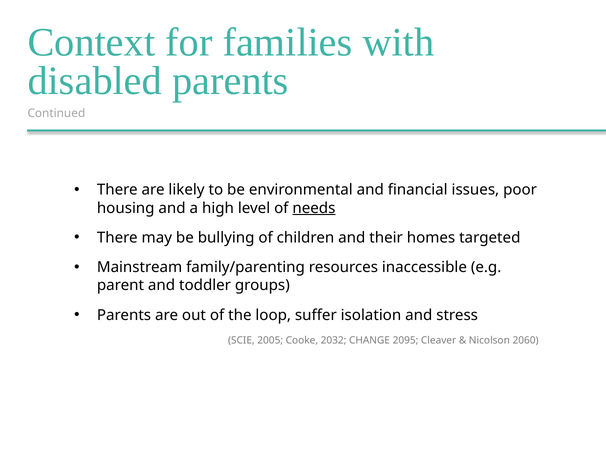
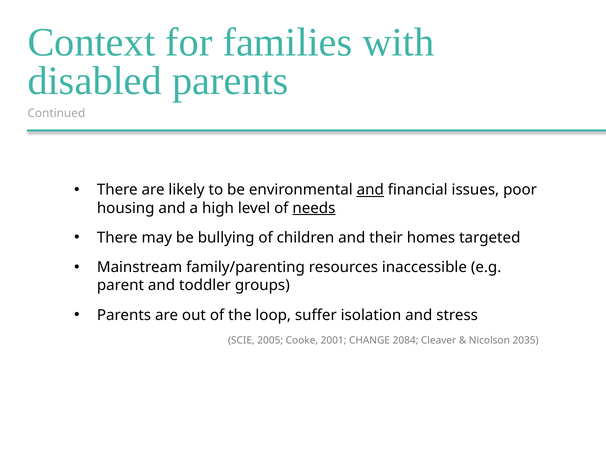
and at (370, 190) underline: none -> present
2032: 2032 -> 2001
2095: 2095 -> 2084
2060: 2060 -> 2035
